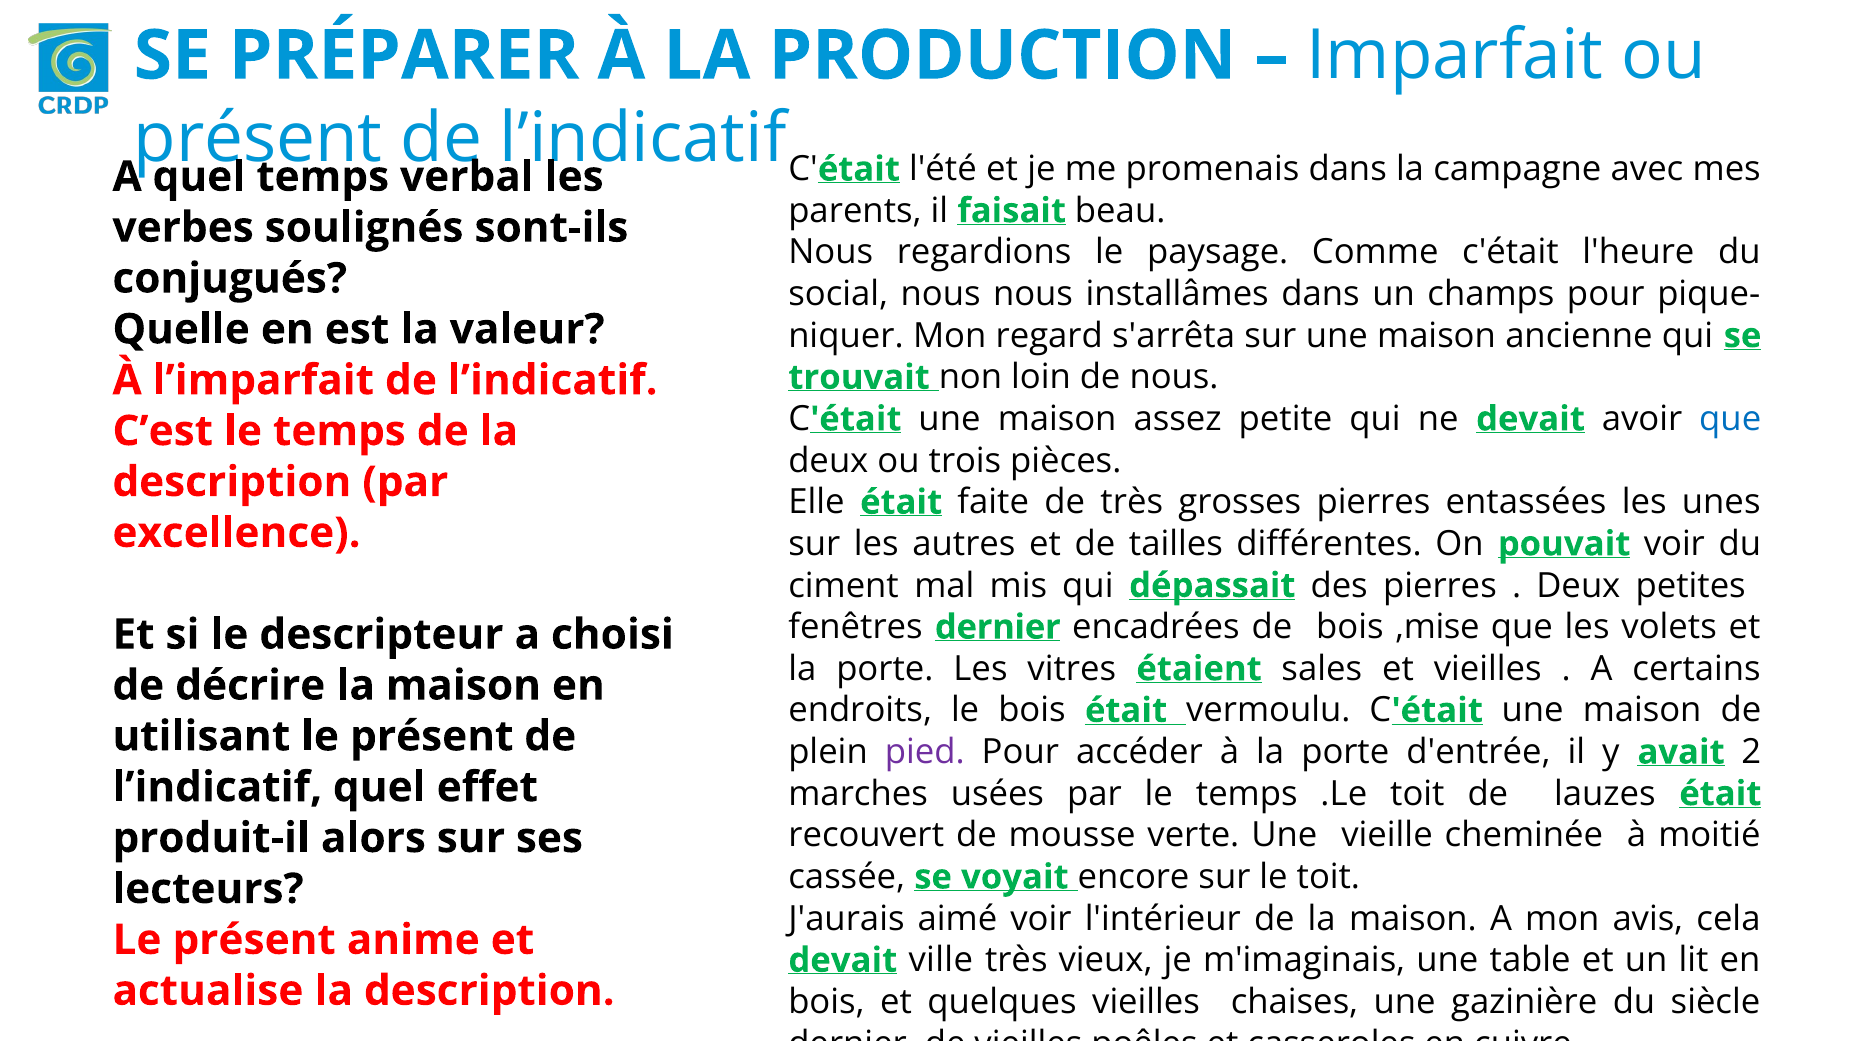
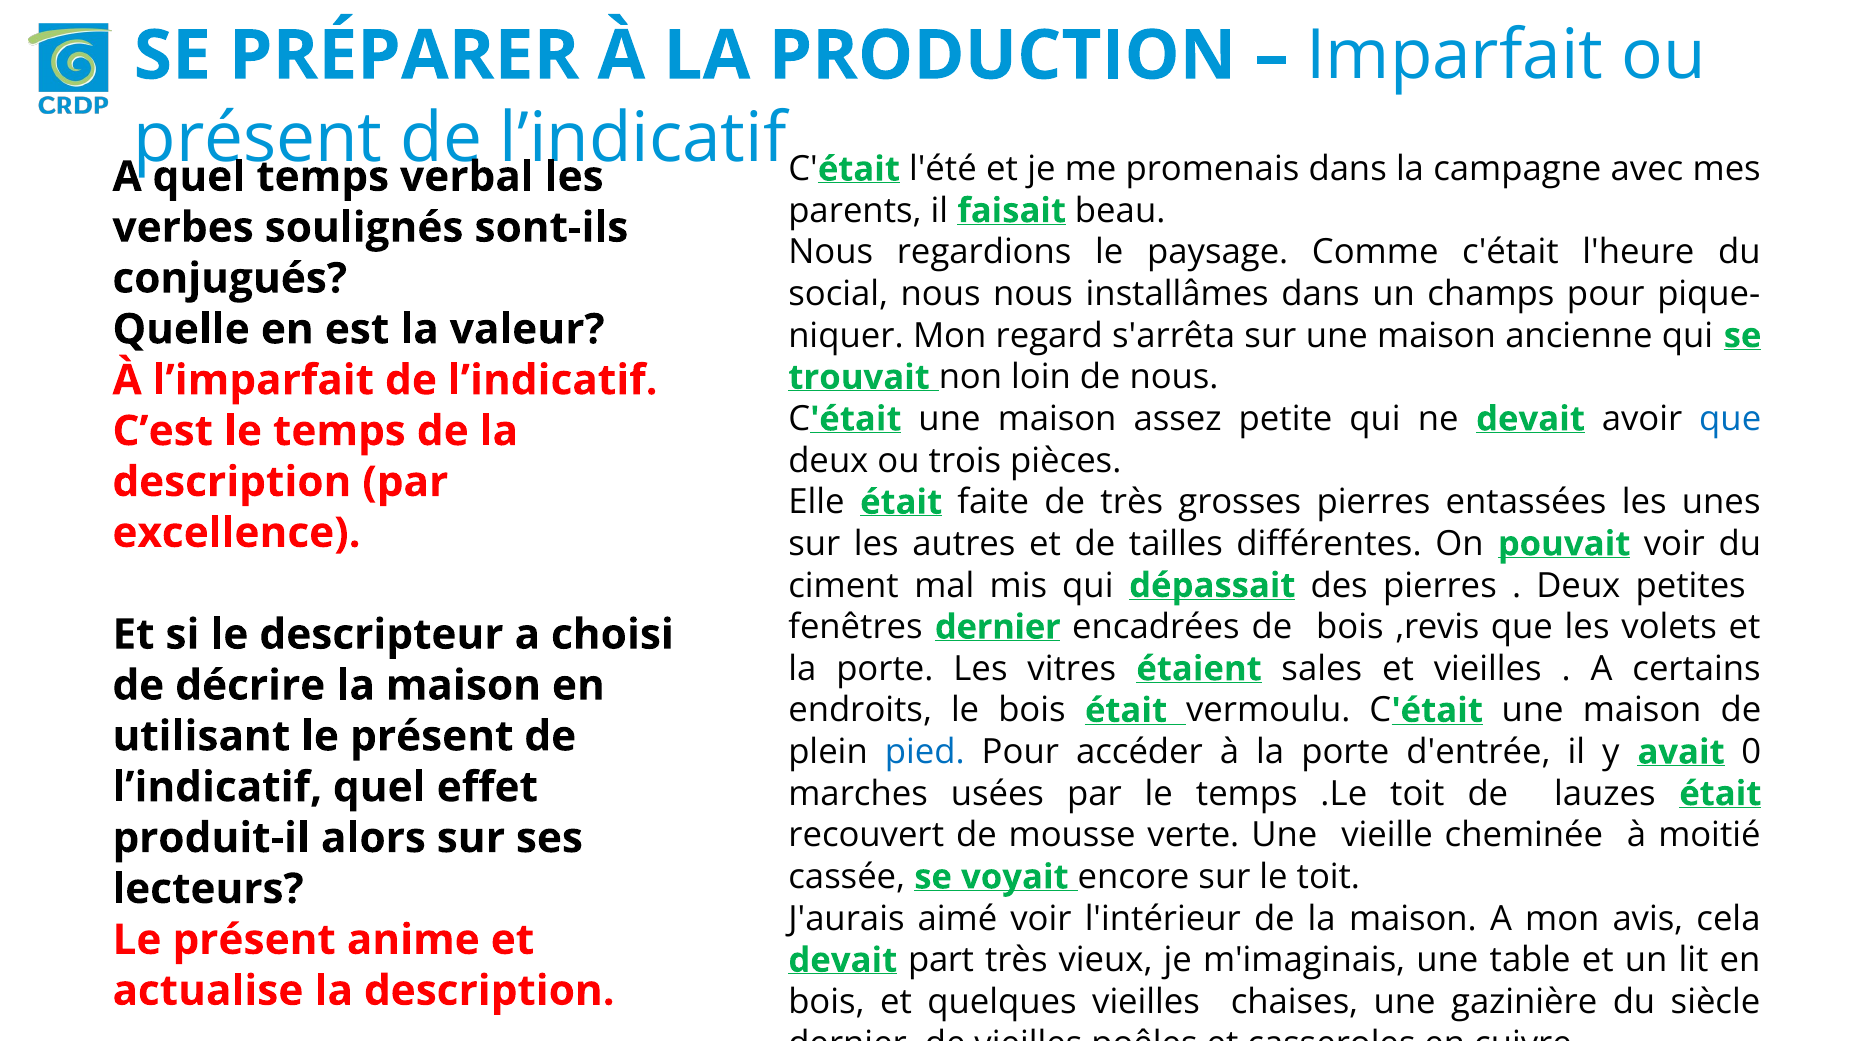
,mise: ,mise -> ,revis
pied colour: purple -> blue
2: 2 -> 0
ville: ville -> part
